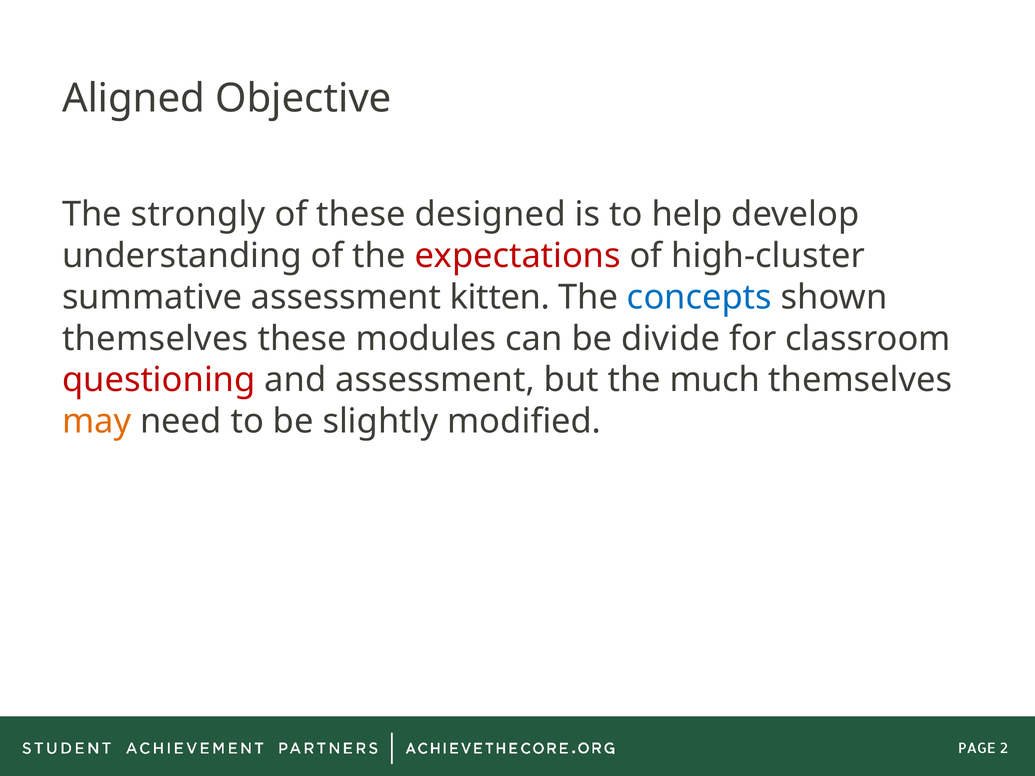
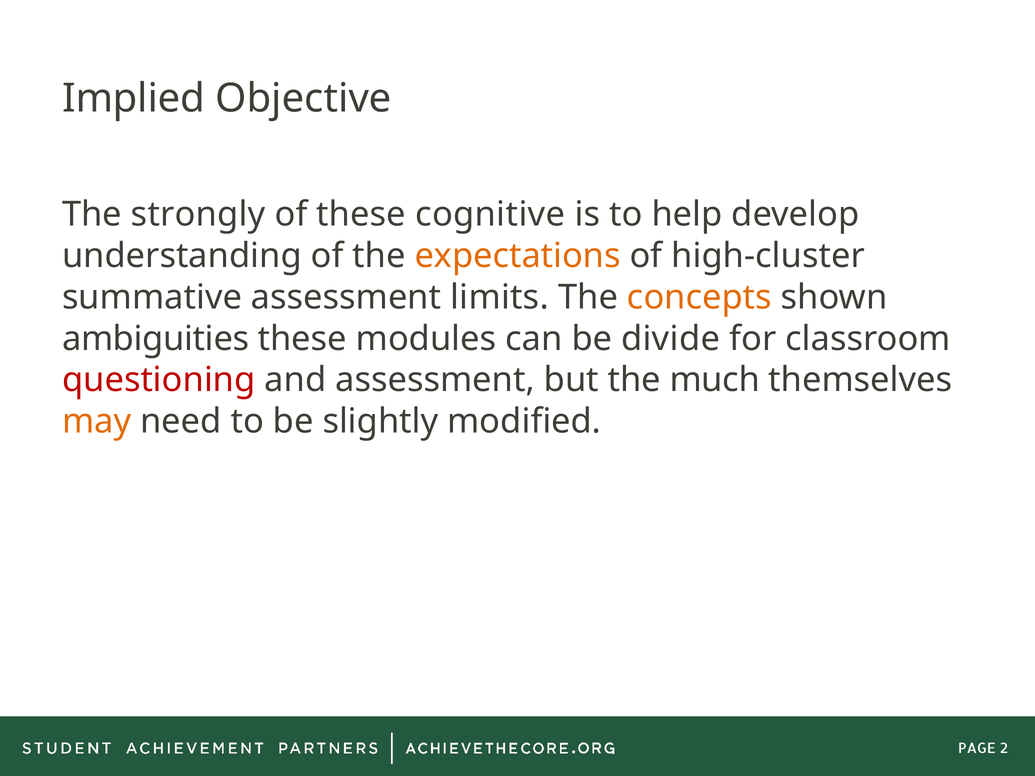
Aligned: Aligned -> Implied
designed: designed -> cognitive
expectations colour: red -> orange
kitten: kitten -> limits
concepts colour: blue -> orange
themselves at (155, 339): themselves -> ambiguities
